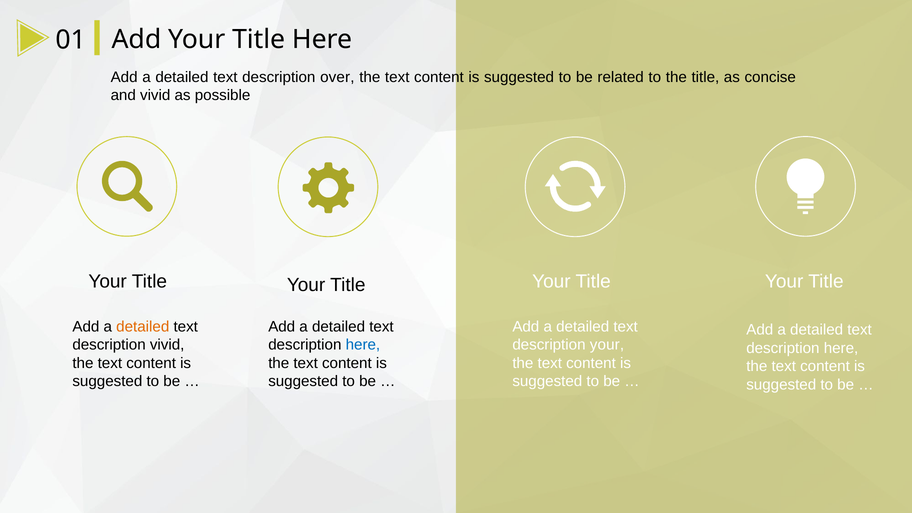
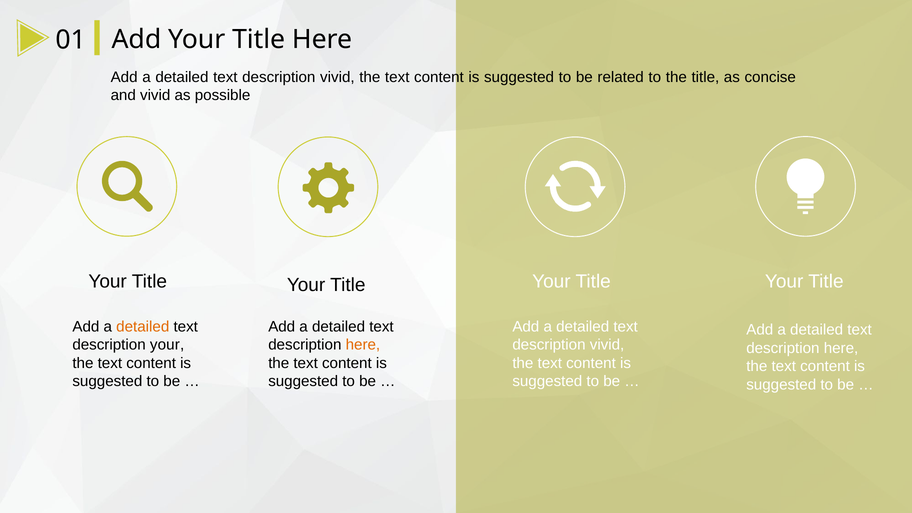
over at (337, 77): over -> vivid
description vivid: vivid -> your
here at (363, 345) colour: blue -> orange
your at (607, 345): your -> vivid
